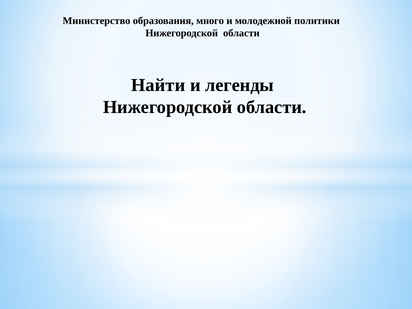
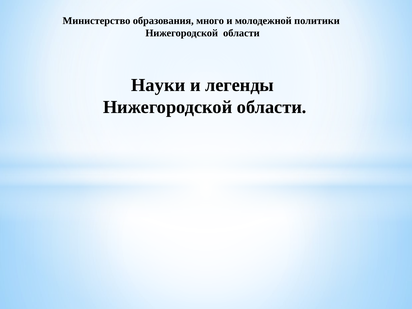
Найти: Найти -> Науки
